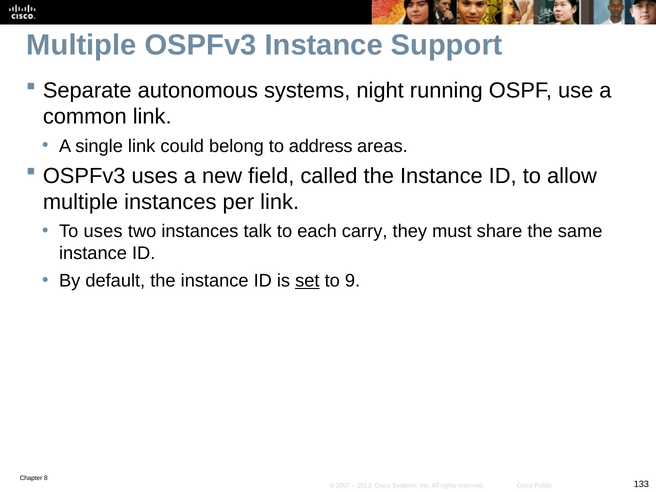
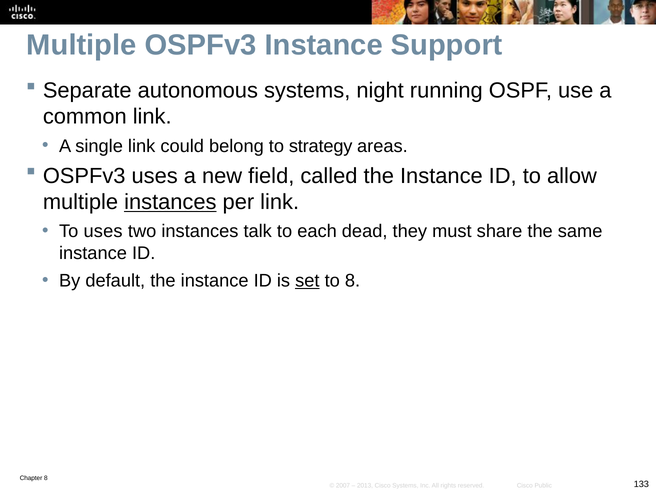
address: address -> strategy
instances at (170, 202) underline: none -> present
carry: carry -> dead
to 9: 9 -> 8
